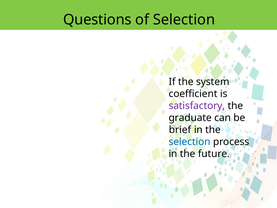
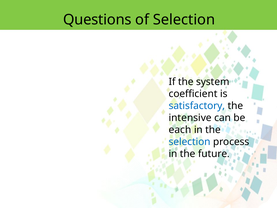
satisfactory colour: purple -> blue
graduate: graduate -> intensive
brief: brief -> each
